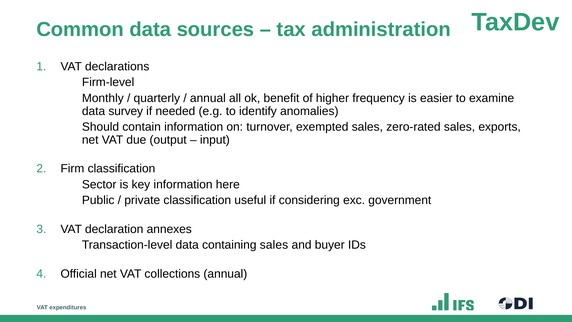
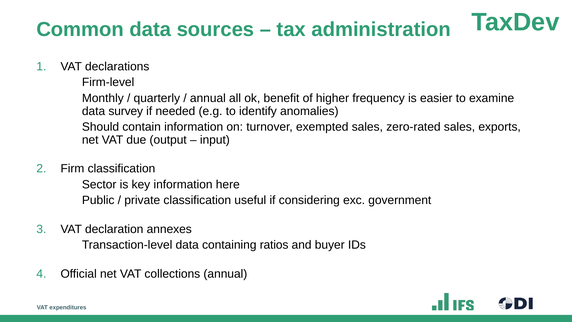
containing sales: sales -> ratios
